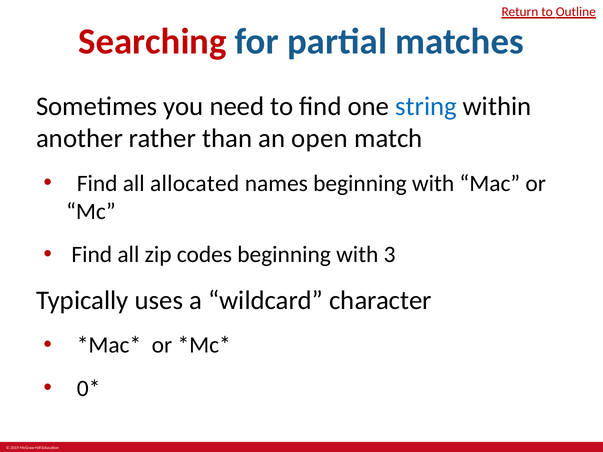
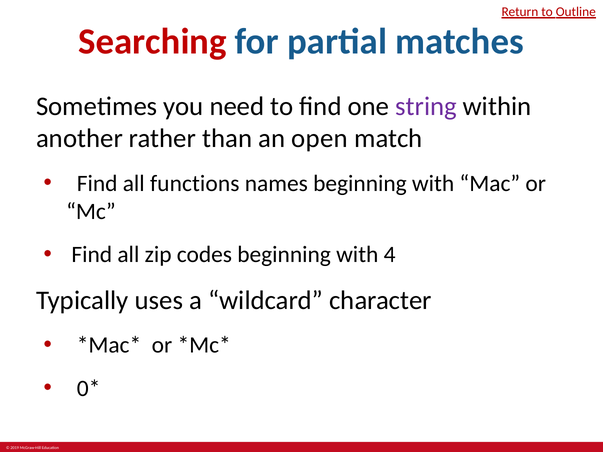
string colour: blue -> purple
allocated: allocated -> functions
3: 3 -> 4
